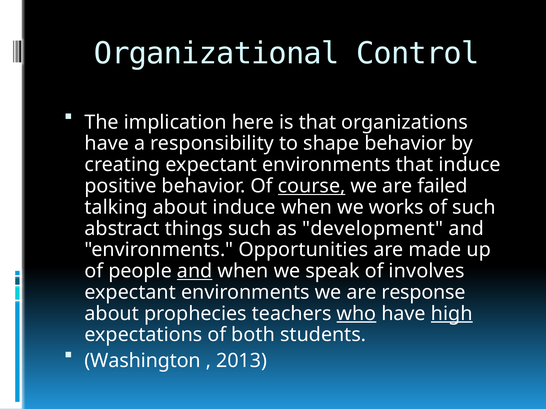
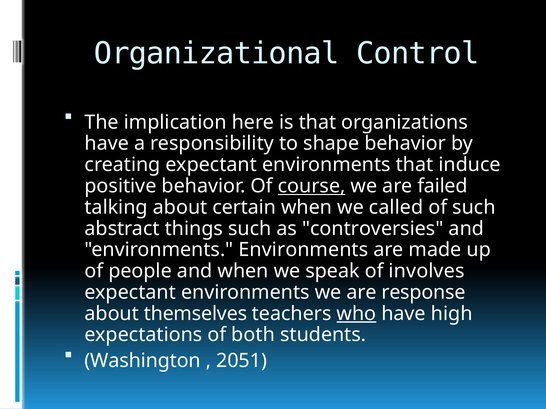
about induce: induce -> certain
works: works -> called
development: development -> controversies
environments Opportunities: Opportunities -> Environments
and at (195, 271) underline: present -> none
prophecies: prophecies -> themselves
high underline: present -> none
2013: 2013 -> 2051
